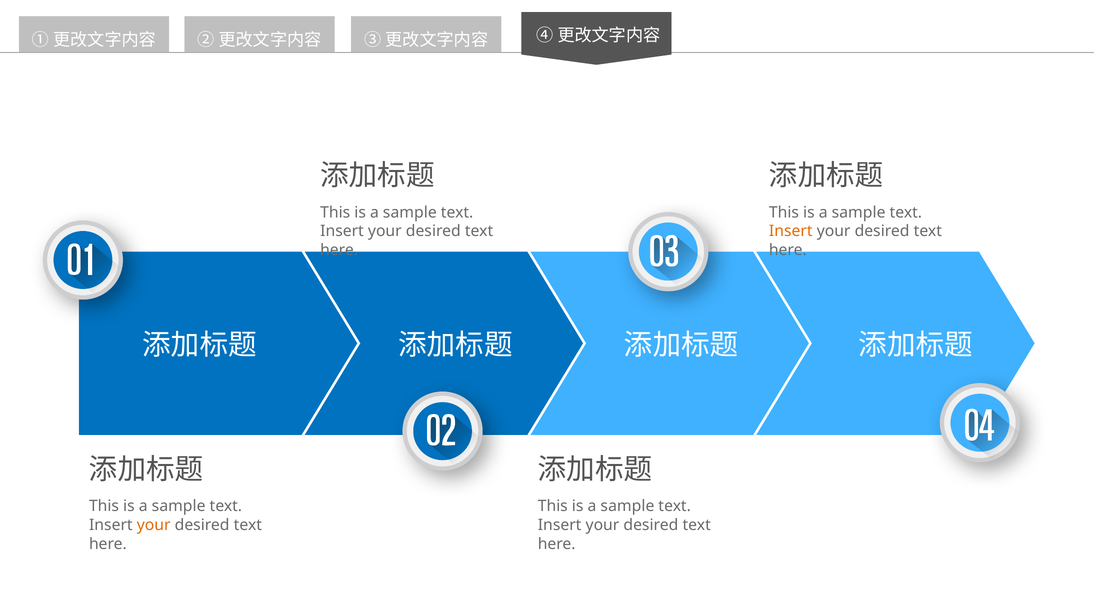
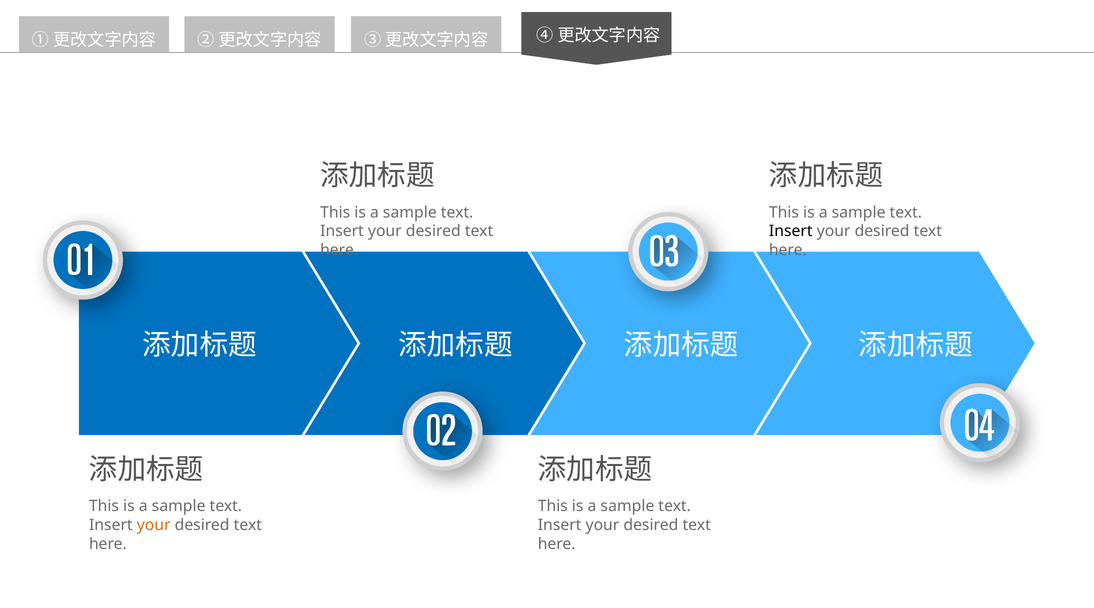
Insert at (791, 231) colour: orange -> black
